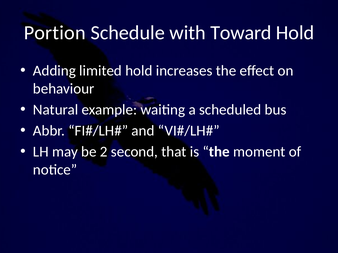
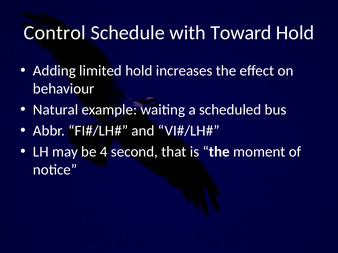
Portion: Portion -> Control
2: 2 -> 4
